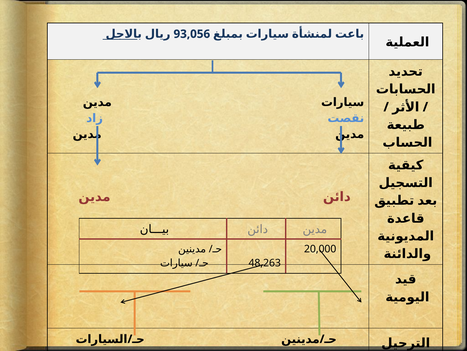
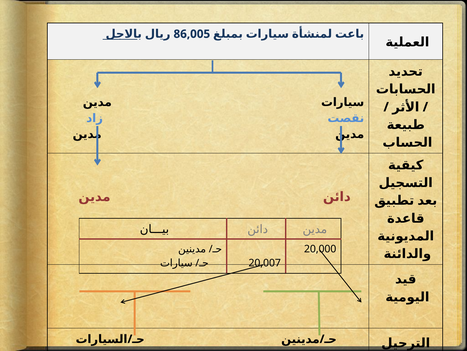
93,056: 93,056 -> 86,005
48,263: 48,263 -> 20,007
